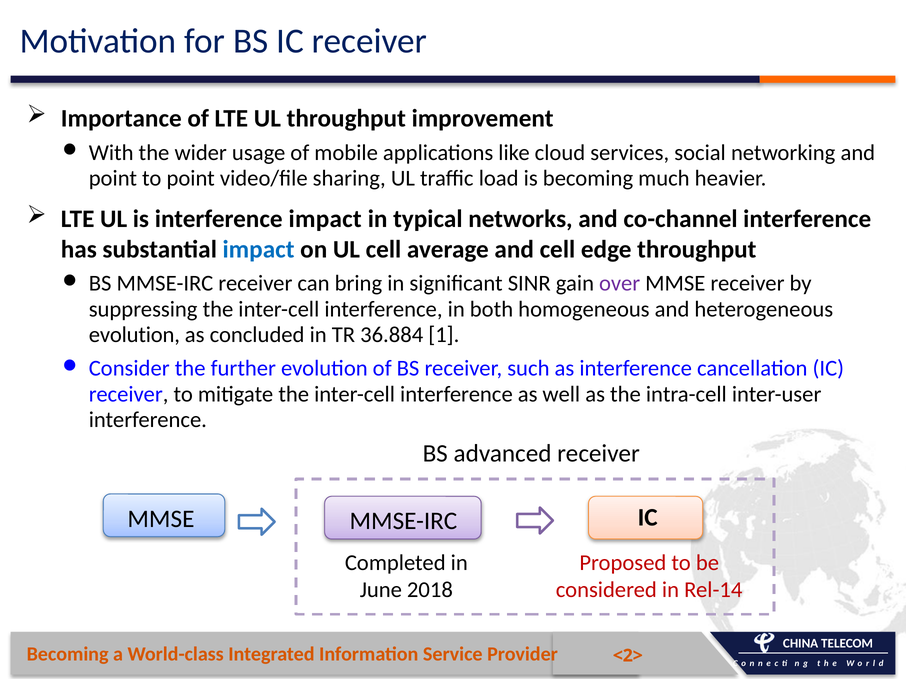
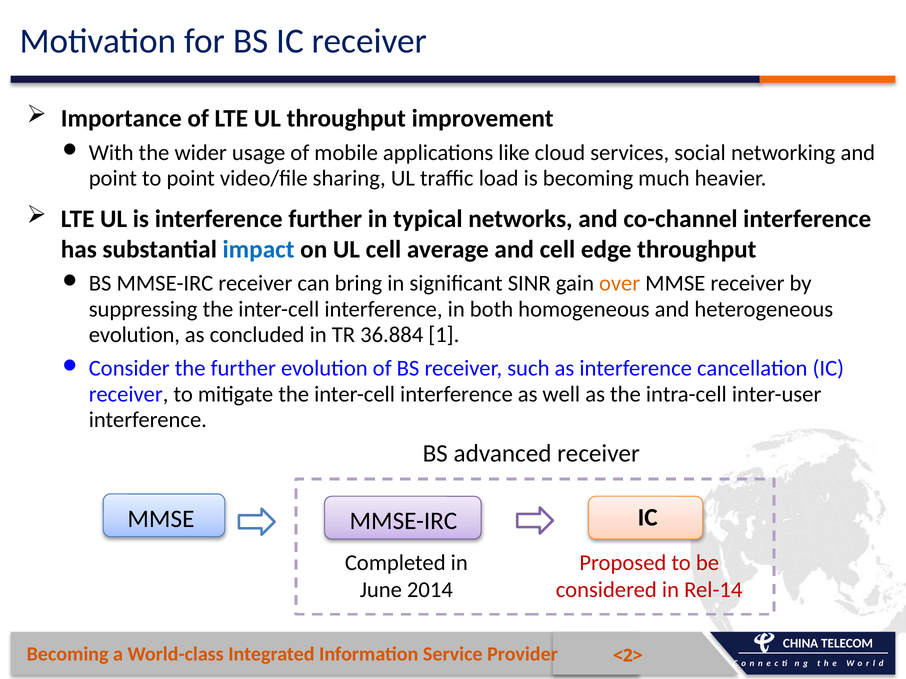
interference impact: impact -> further
over colour: purple -> orange
2018: 2018 -> 2014
